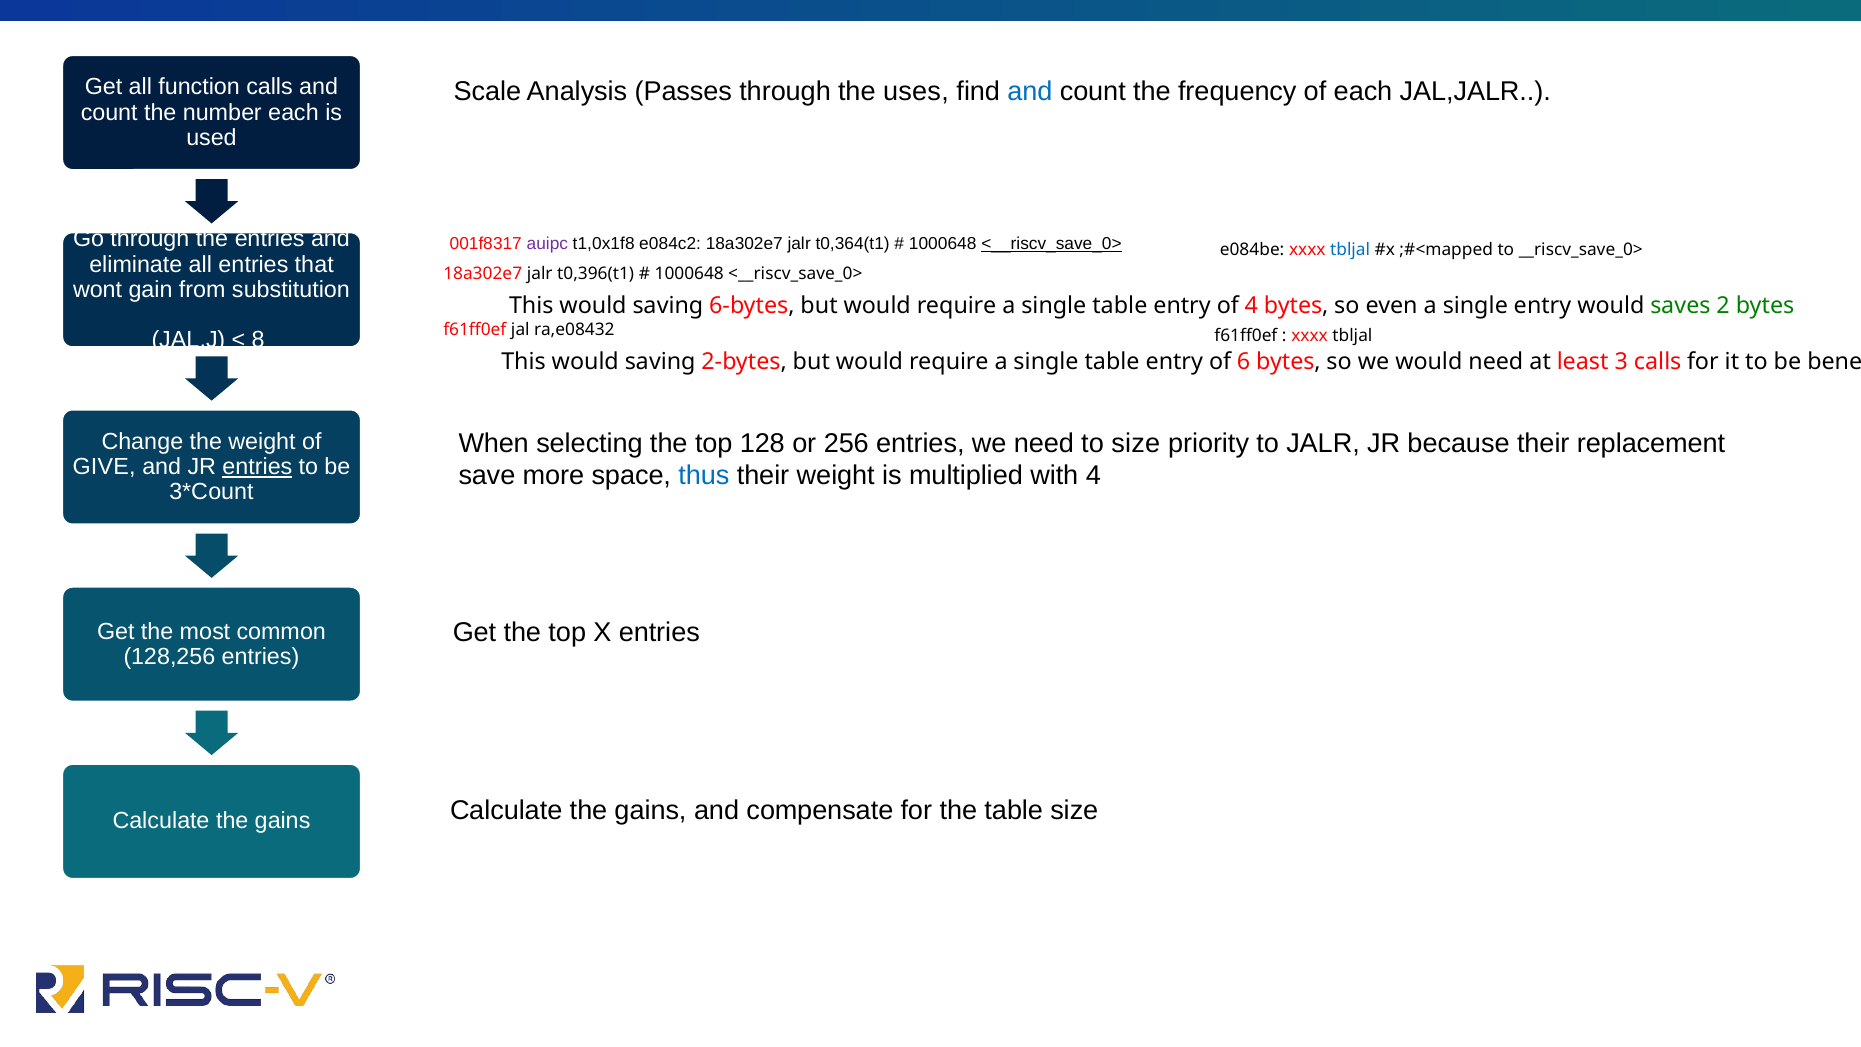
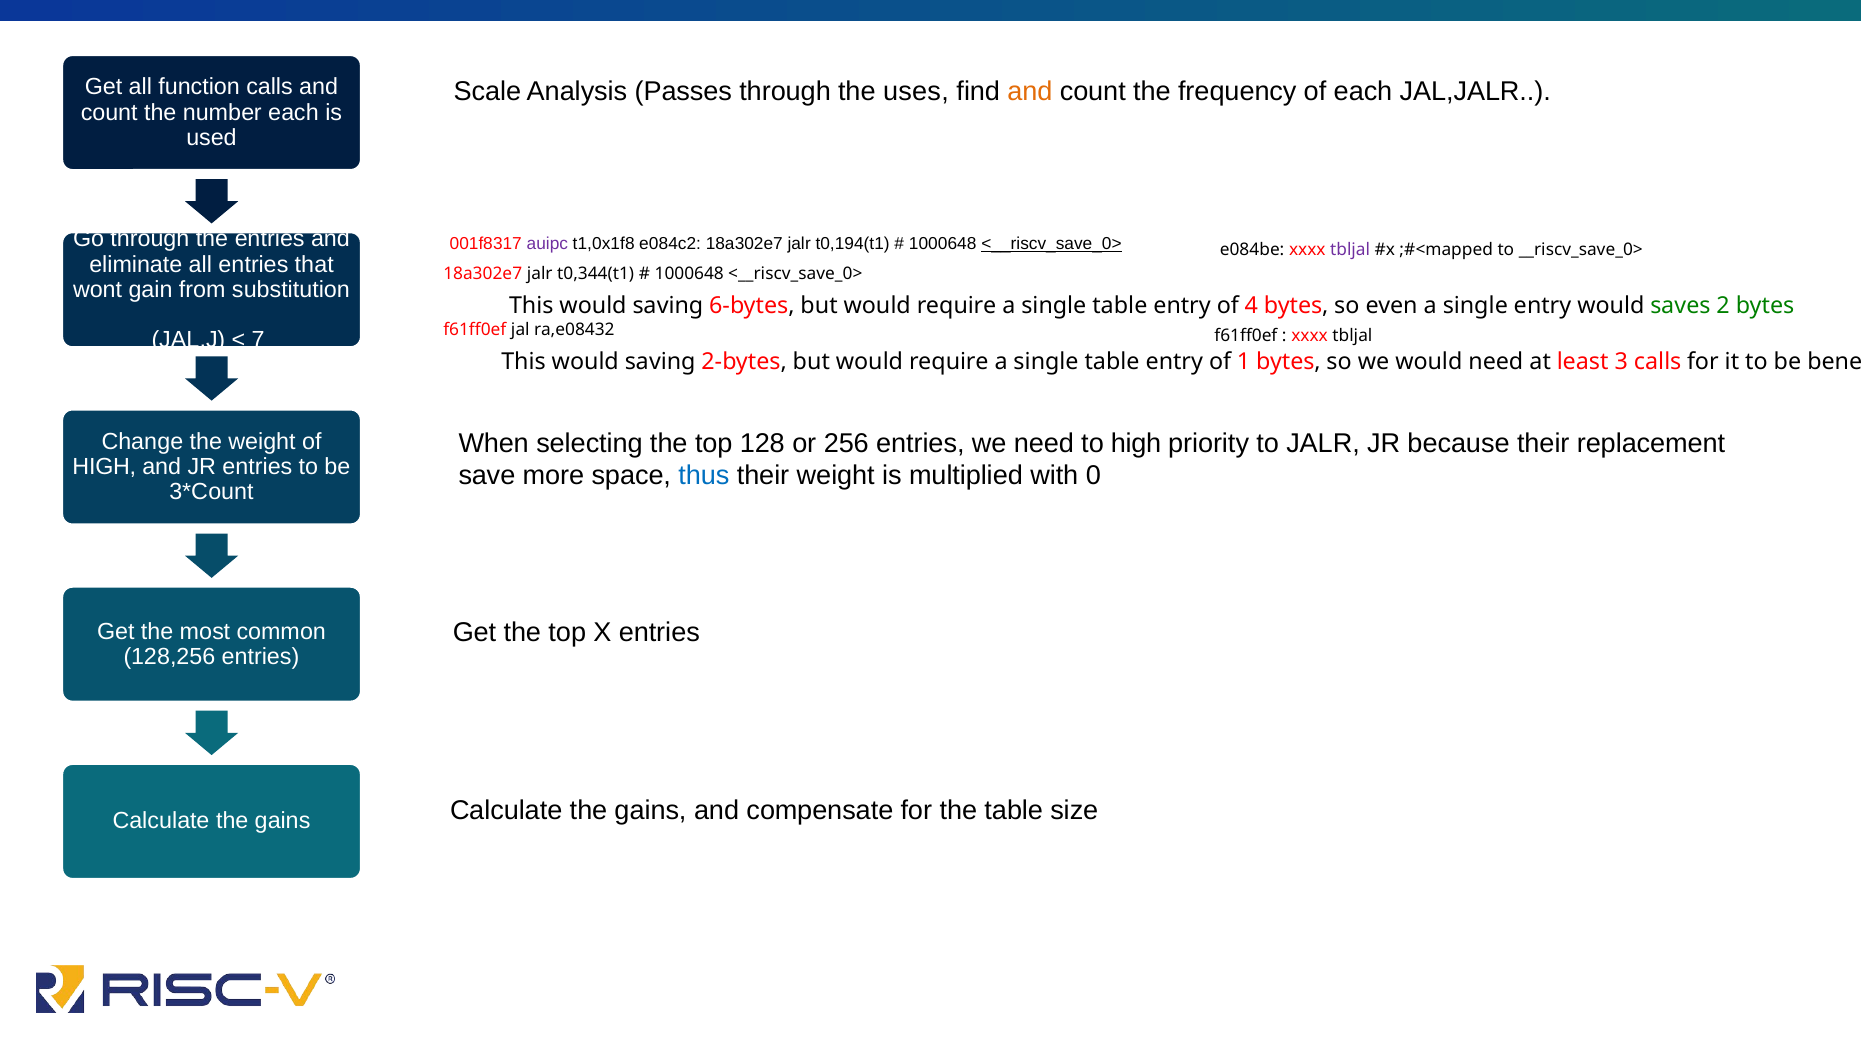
and at (1030, 92) colour: blue -> orange
t0,364(t1: t0,364(t1 -> t0,194(t1
tbljal at (1350, 250) colour: blue -> purple
t0,396(t1: t0,396(t1 -> t0,344(t1
8: 8 -> 7
6: 6 -> 1
to size: size -> high
GIVE at (104, 467): GIVE -> HIGH
entries at (257, 467) underline: present -> none
with 4: 4 -> 0
